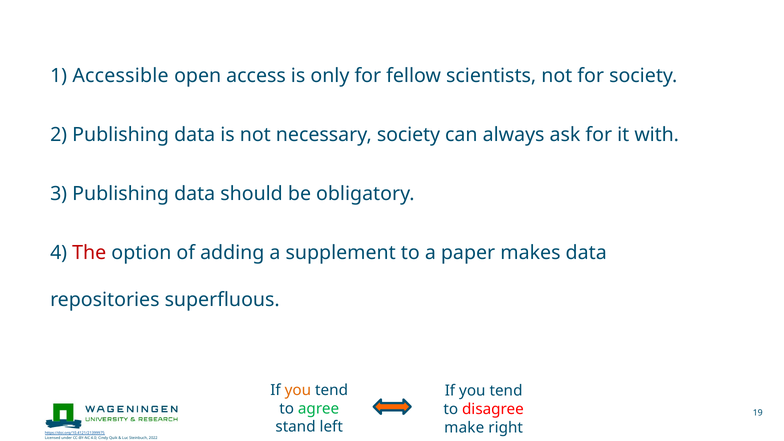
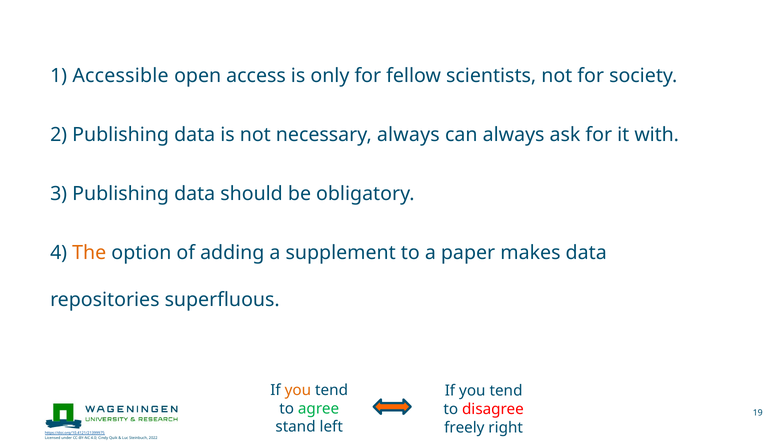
necessary society: society -> always
The colour: red -> orange
make: make -> freely
